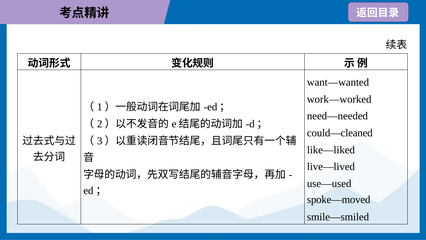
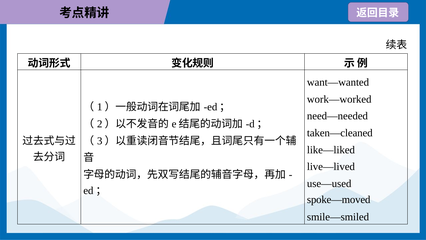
could—cleaned: could—cleaned -> taken—cleaned
